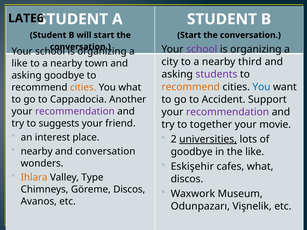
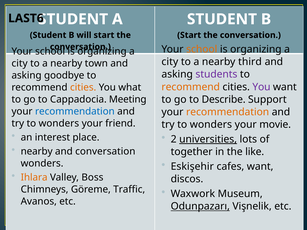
LATE6: LATE6 -> LAST6
school at (202, 49) colour: purple -> orange
like at (20, 63): like -> city
You at (261, 87) colour: blue -> purple
Accident: Accident -> Describe
Another: Another -> Meeting
recommendation at (75, 112) colour: purple -> blue
recommendation at (228, 112) colour: purple -> orange
suggests at (59, 124): suggests -> wonders
together at (211, 125): together -> wonders
goodbye at (192, 152): goodbye -> together
cafes what: what -> want
Type: Type -> Boss
Göreme Discos: Discos -> Traffic
Odunpazarı underline: none -> present
